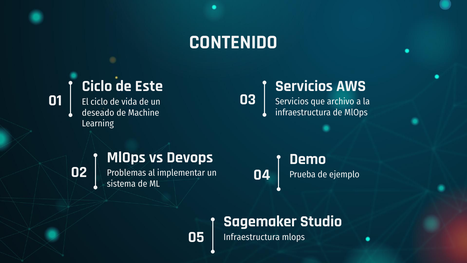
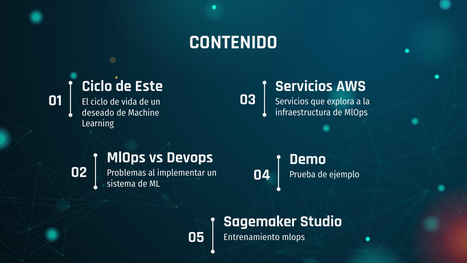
archivo: archivo -> explora
Infraestructura at (252, 237): Infraestructura -> Entrenamiento
